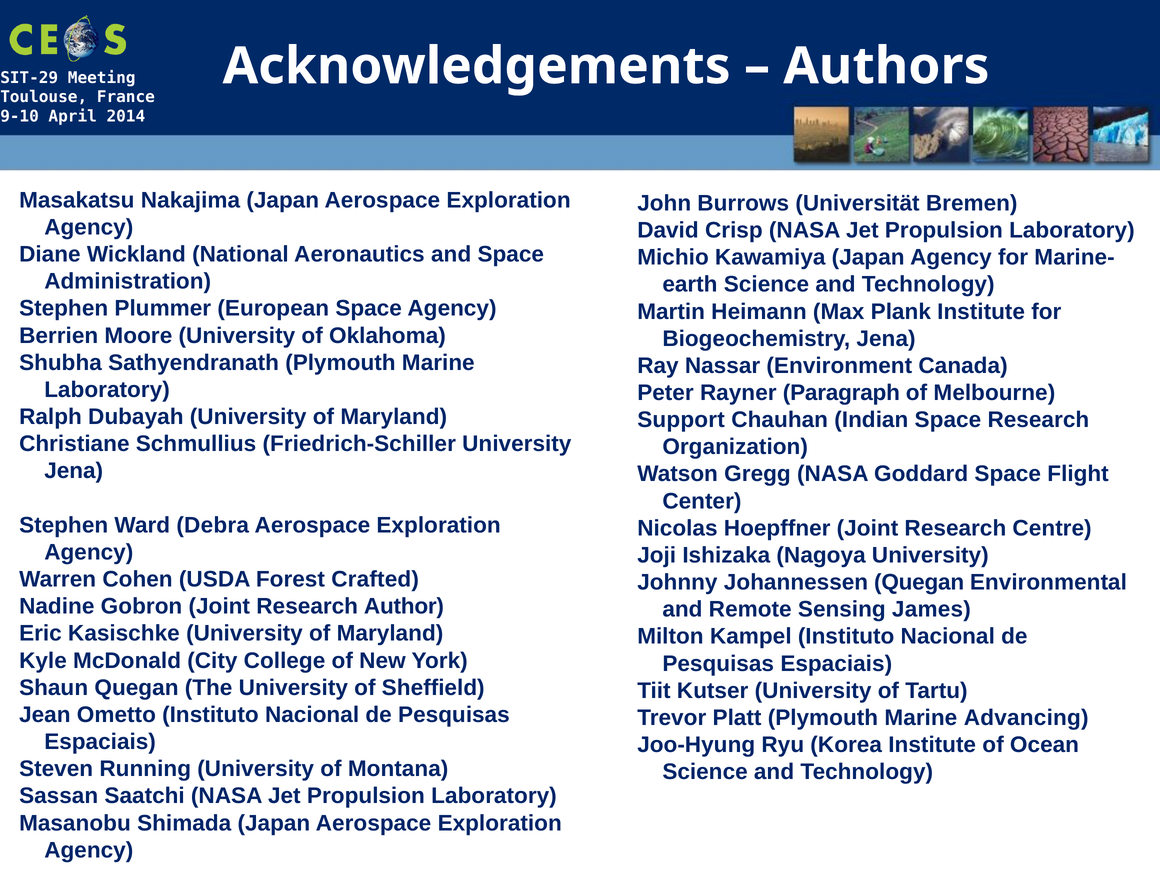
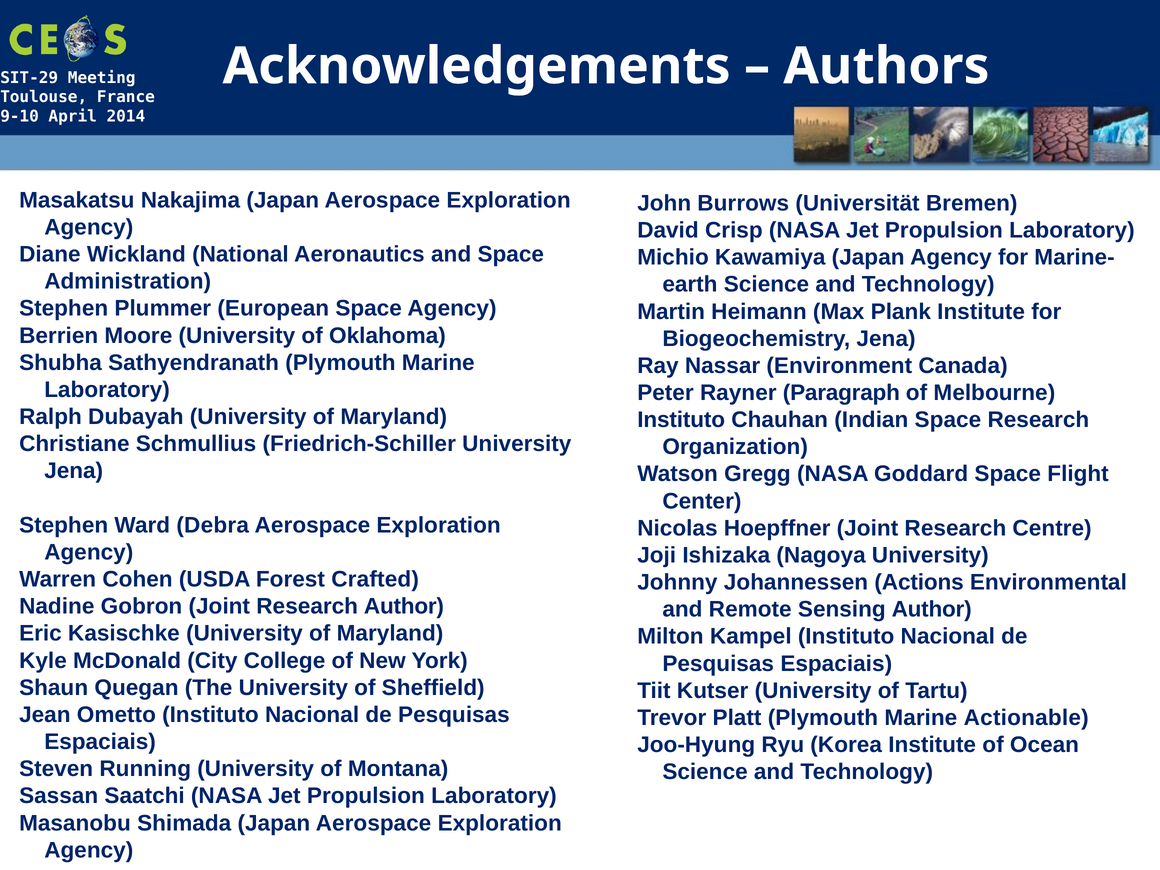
Support at (681, 420): Support -> Instituto
Johannessen Quegan: Quegan -> Actions
Sensing James: James -> Author
Advancing: Advancing -> Actionable
